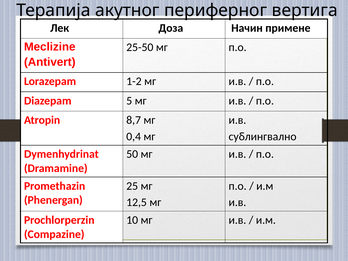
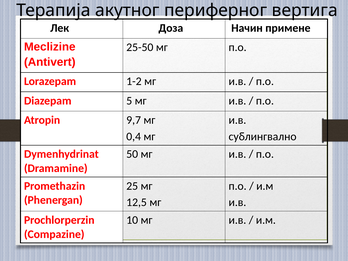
8,7: 8,7 -> 9,7
